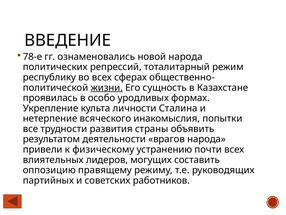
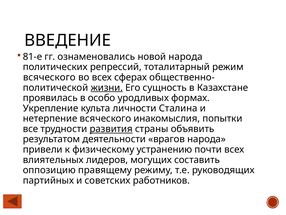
78-е: 78-е -> 81-е
республику at (49, 77): республику -> всяческого
развития underline: none -> present
